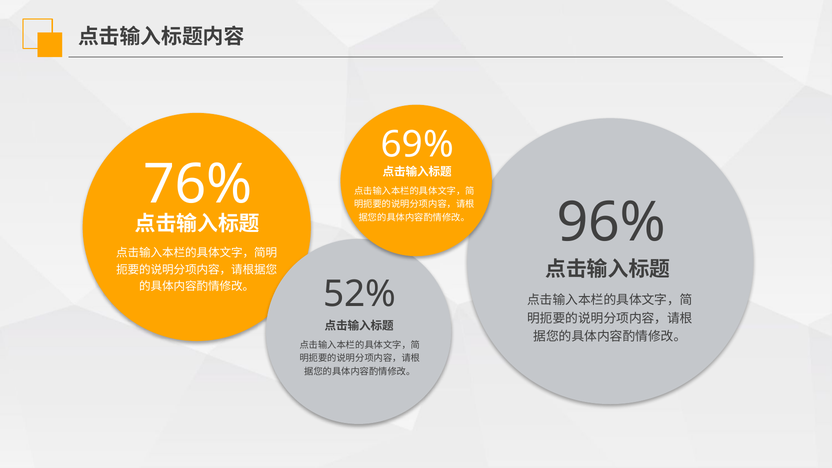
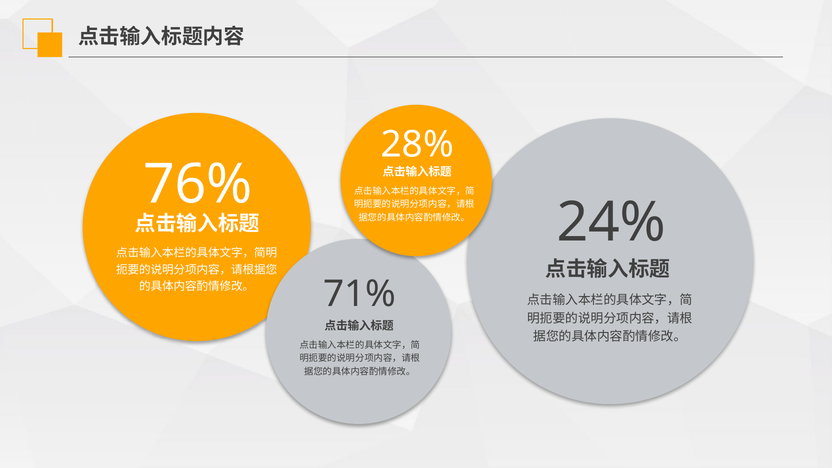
69%: 69% -> 28%
96%: 96% -> 24%
52%: 52% -> 71%
